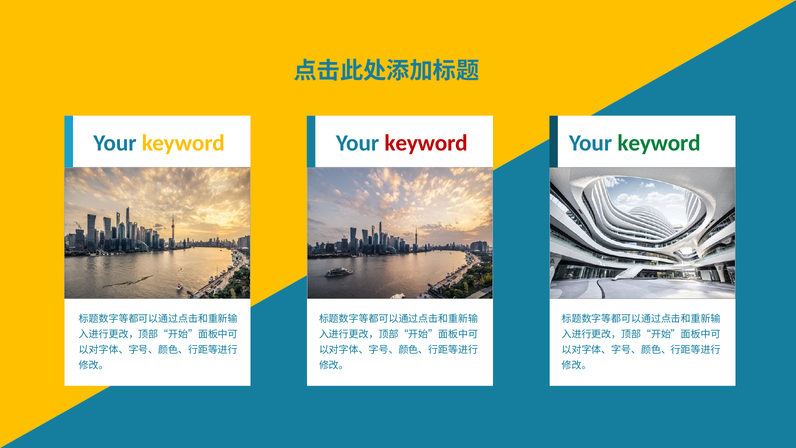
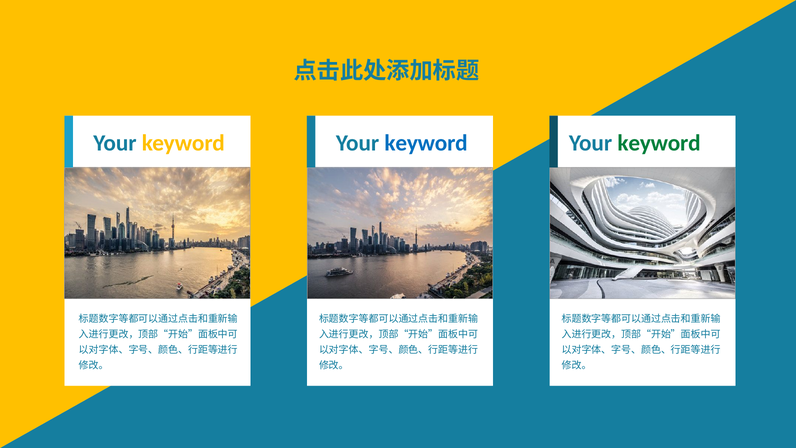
keyword at (426, 143) colour: red -> blue
